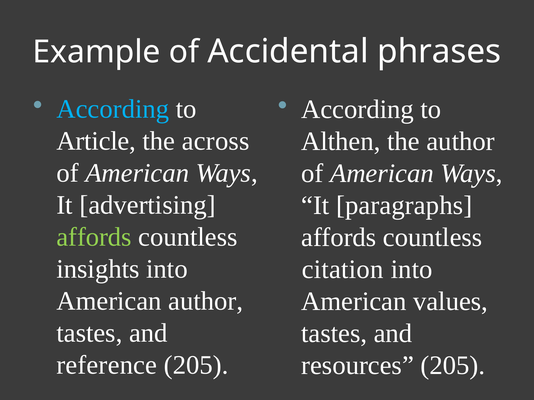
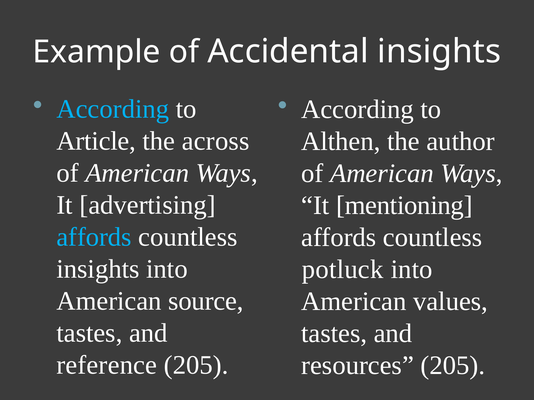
Accidental phrases: phrases -> insights
paragraphs: paragraphs -> mentioning
affords at (94, 237) colour: light green -> light blue
citation: citation -> potluck
American author: author -> source
